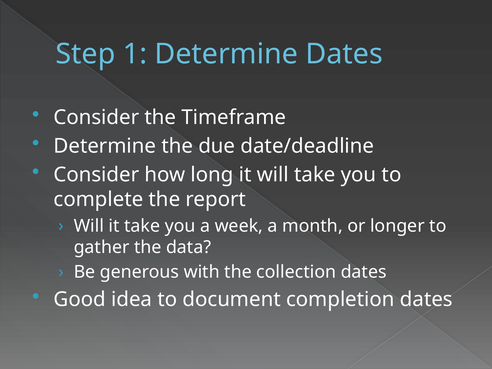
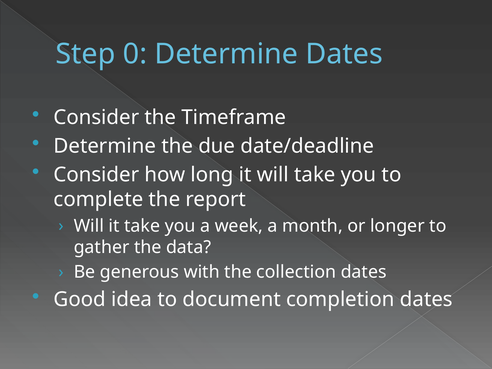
1: 1 -> 0
